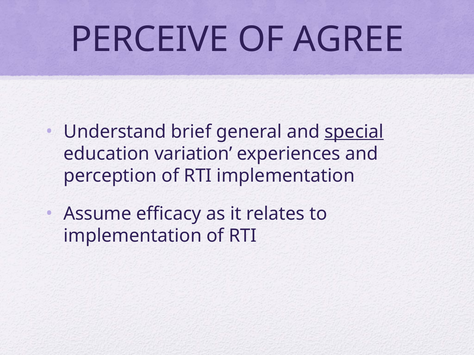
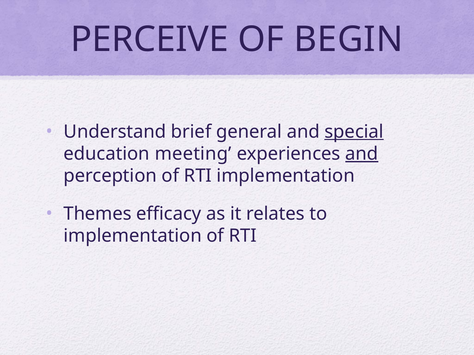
AGREE: AGREE -> BEGIN
variation: variation -> meeting
and at (362, 154) underline: none -> present
Assume: Assume -> Themes
